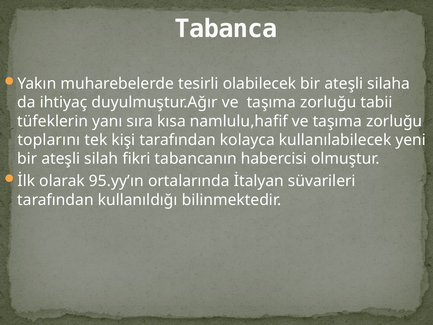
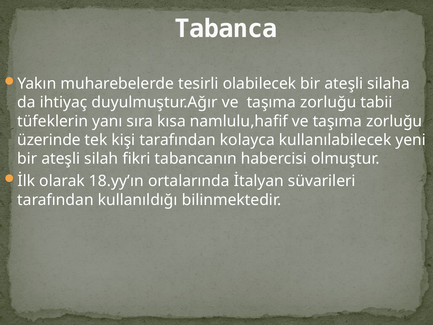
toplarını: toplarını -> üzerinde
95.yy’ın: 95.yy’ın -> 18.yy’ın
